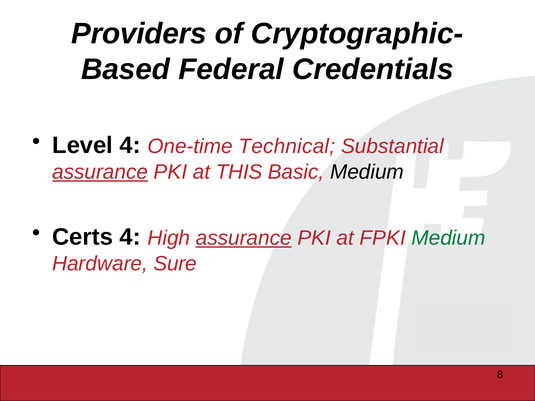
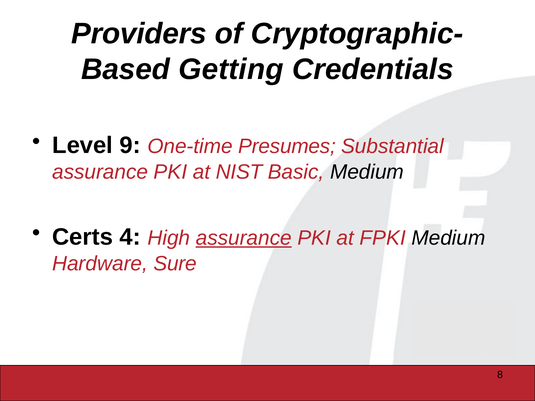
Federal: Federal -> Getting
Level 4: 4 -> 9
Technical: Technical -> Presumes
assurance at (100, 172) underline: present -> none
THIS: THIS -> NIST
Medium at (448, 238) colour: green -> black
